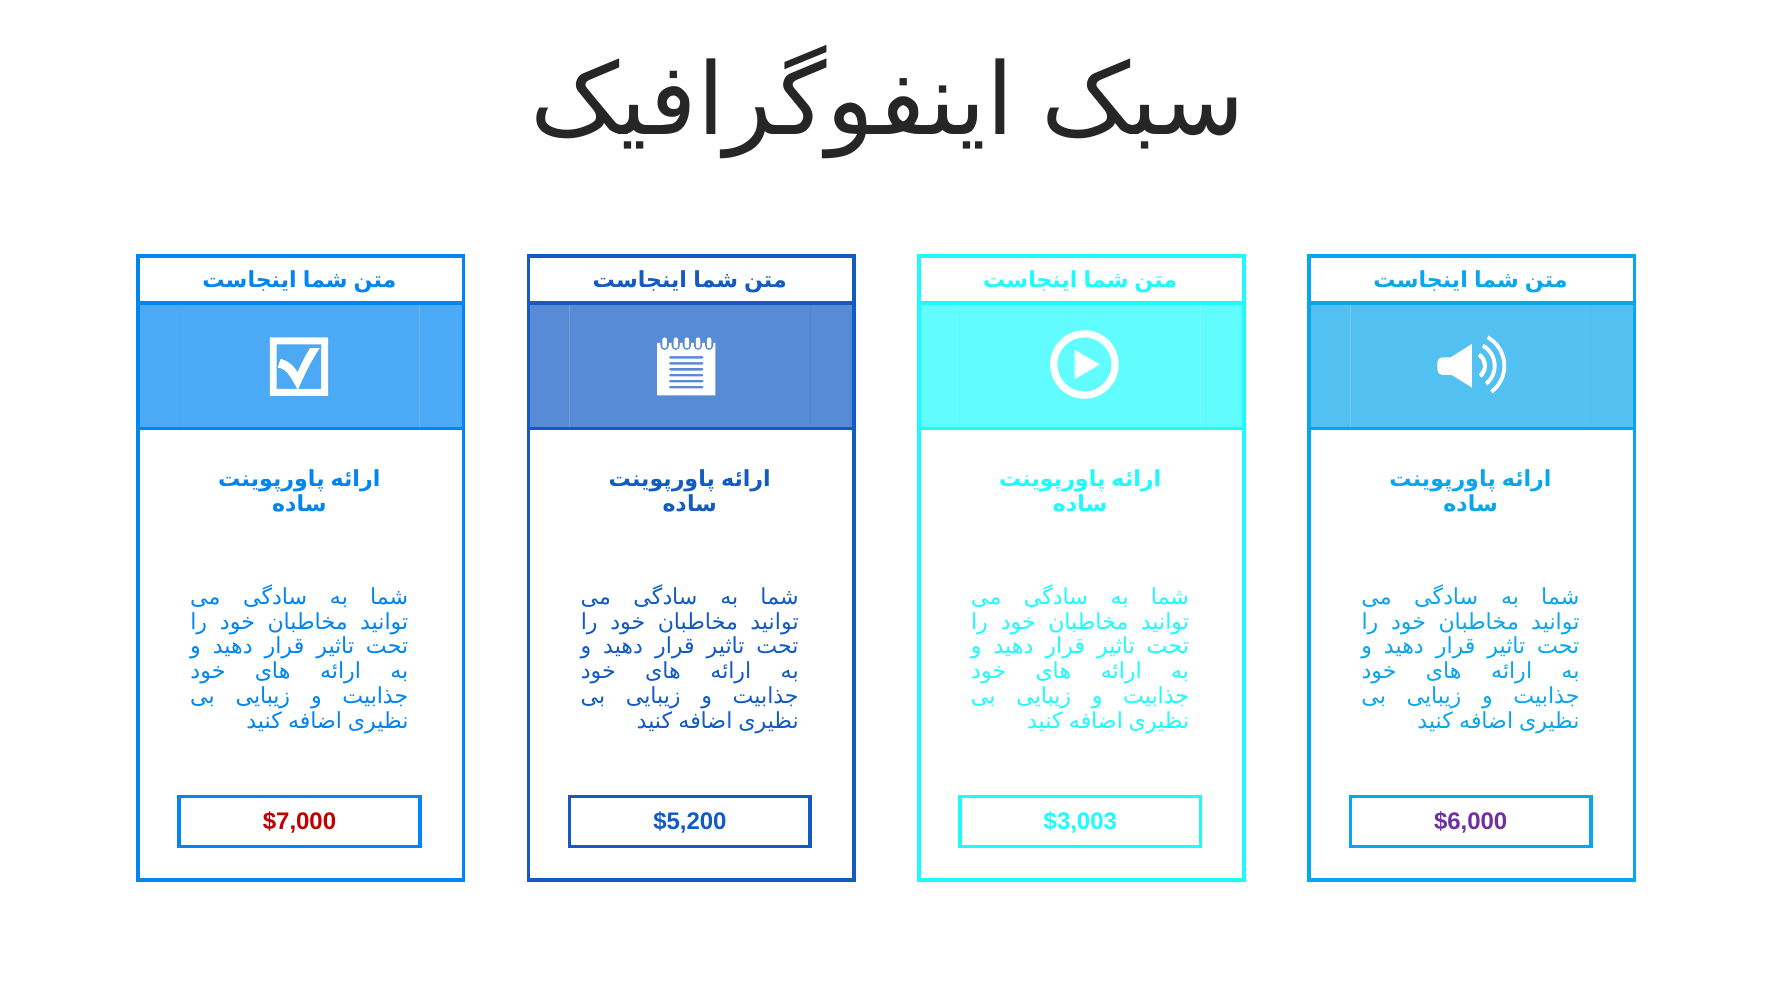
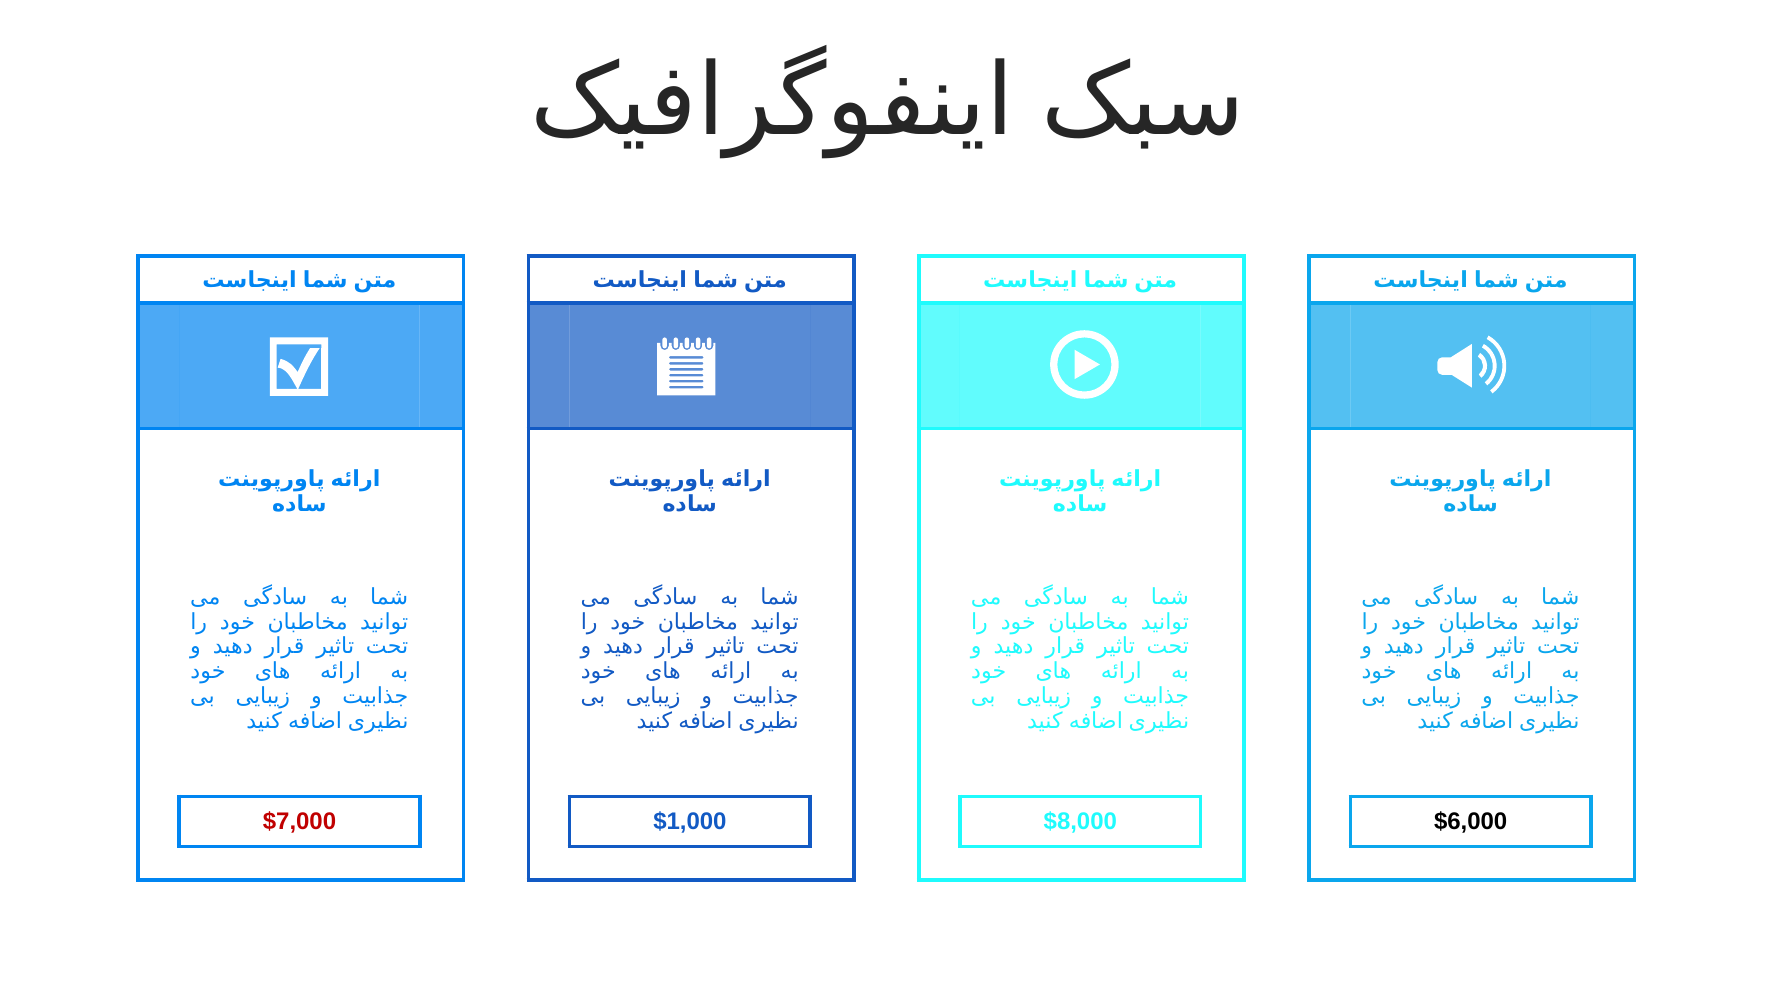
$5,200: $5,200 -> $1,000
$3,003: $3,003 -> $8,000
$6,000 colour: purple -> black
